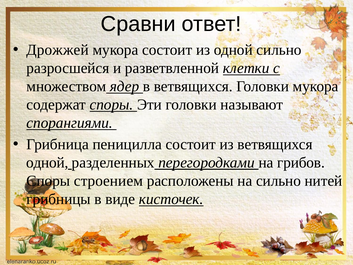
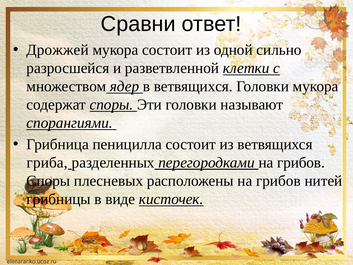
одной at (47, 162): одной -> гриба
строением: строением -> плесневых
расположены на сильно: сильно -> грибов
